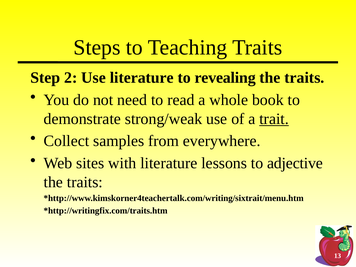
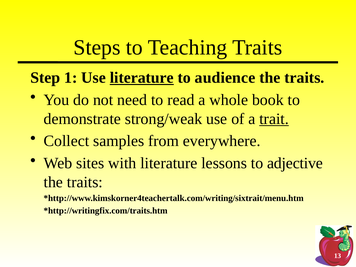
2: 2 -> 1
literature at (142, 78) underline: none -> present
revealing: revealing -> audience
